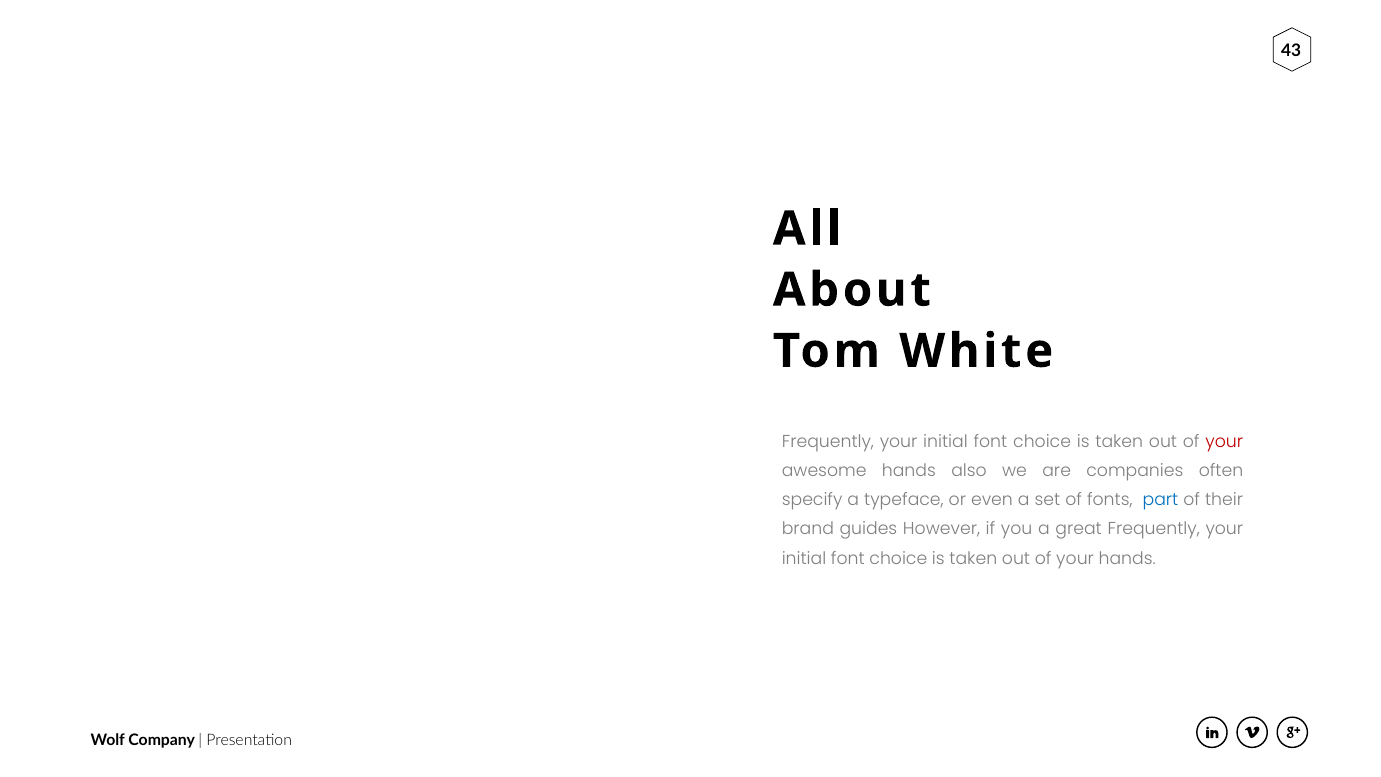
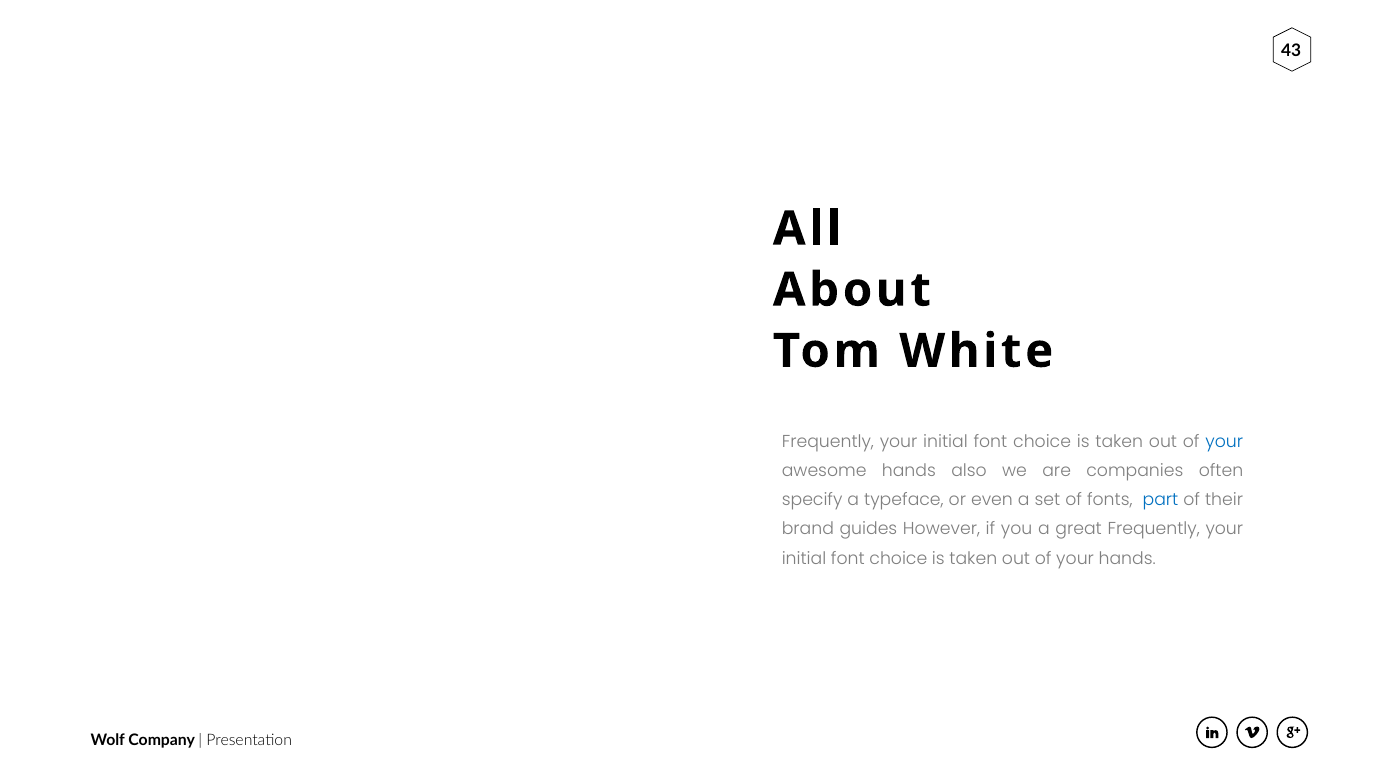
your at (1224, 442) colour: red -> blue
